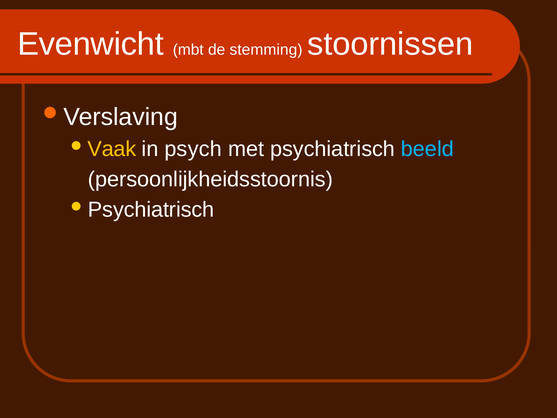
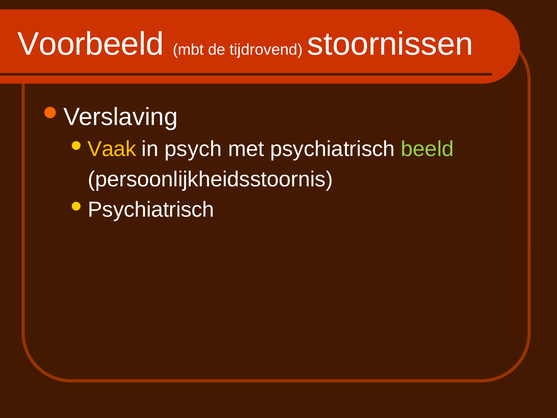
Evenwicht: Evenwicht -> Voorbeeld
stemming: stemming -> tijdrovend
beeld colour: light blue -> light green
